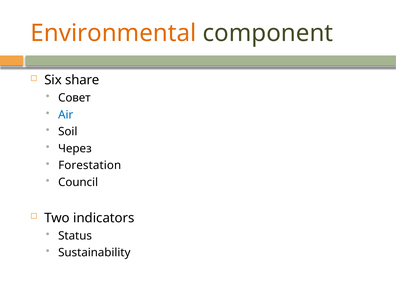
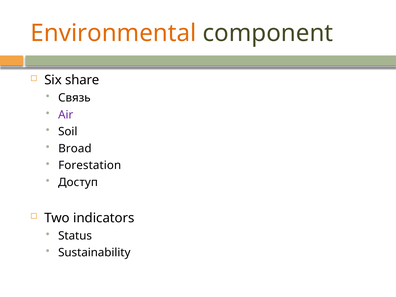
Совет: Совет -> Связь
Air colour: blue -> purple
Через: Через -> Broad
Council: Council -> Доступ
